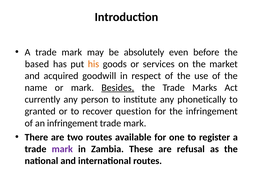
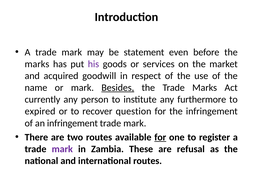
absolutely: absolutely -> statement
based at (37, 64): based -> marks
his colour: orange -> purple
phonetically: phonetically -> furthermore
granted: granted -> expired
for at (160, 137) underline: none -> present
